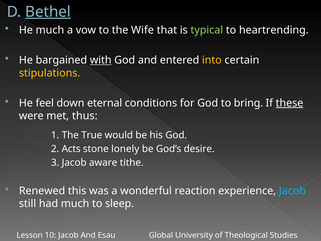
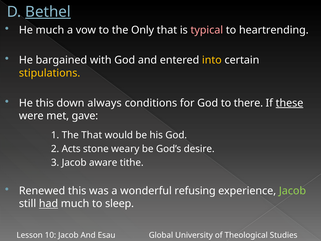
Wife: Wife -> Only
typical colour: light green -> pink
with underline: present -> none
He feel: feel -> this
eternal: eternal -> always
bring: bring -> there
thus: thus -> gave
The True: True -> That
lonely: lonely -> weary
reaction: reaction -> refusing
Jacob at (292, 191) colour: light blue -> light green
had underline: none -> present
